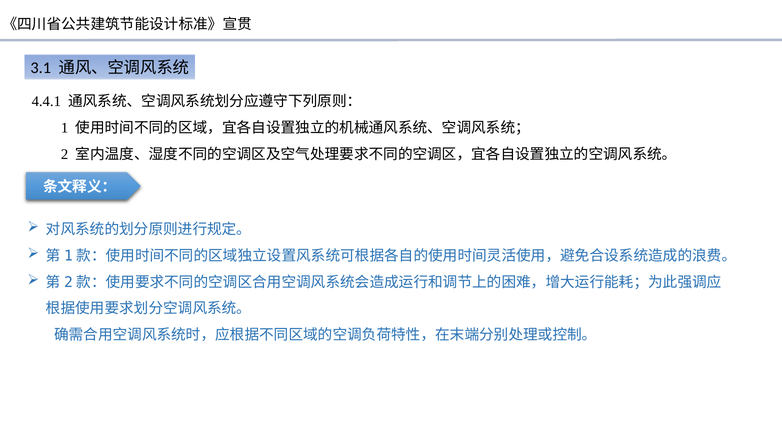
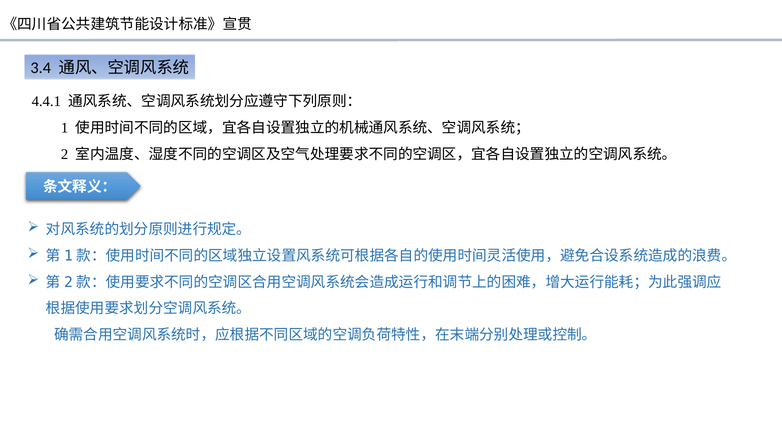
3.1: 3.1 -> 3.4
